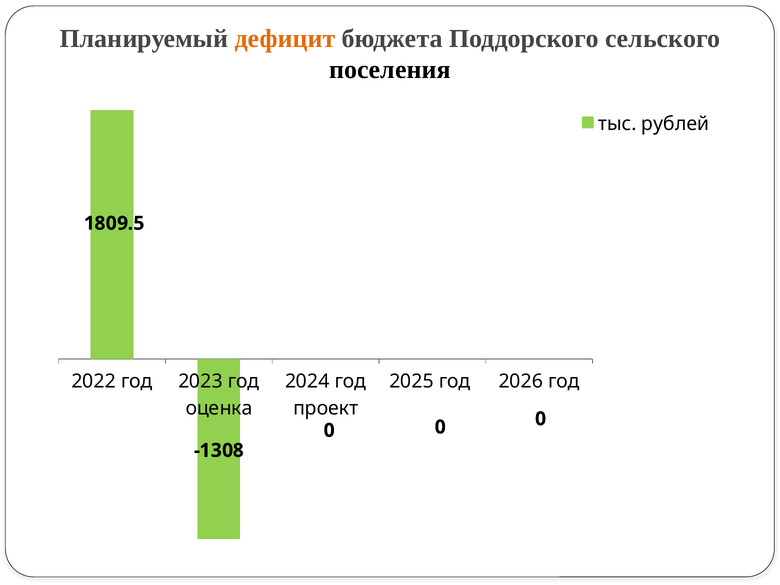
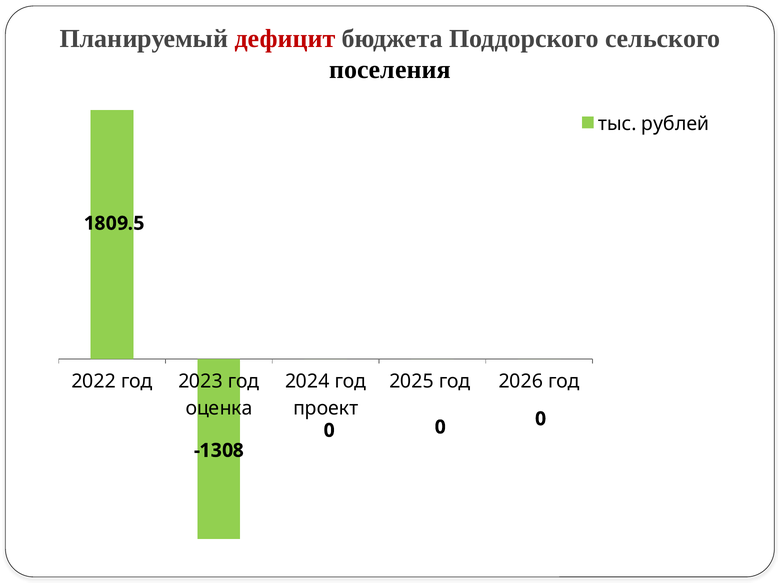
дефицит colour: orange -> red
